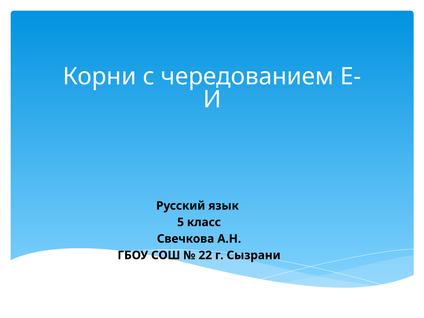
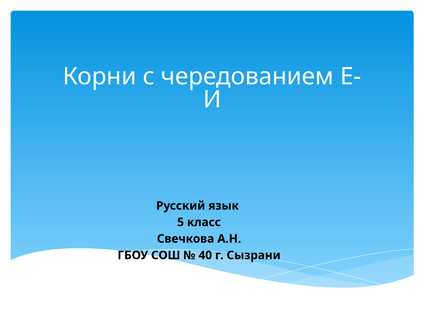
22: 22 -> 40
